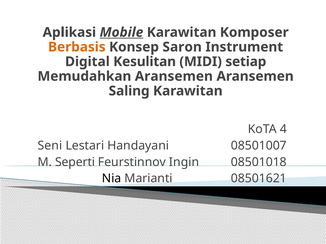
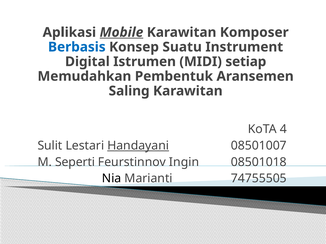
Berbasis colour: orange -> blue
Saron: Saron -> Suatu
Kesulitan: Kesulitan -> Istrumen
Memudahkan Aransemen: Aransemen -> Pembentuk
Seni: Seni -> Sulit
Handayani underline: none -> present
08501621: 08501621 -> 74755505
